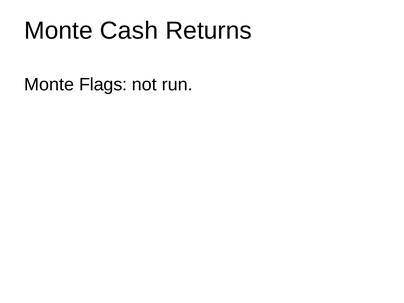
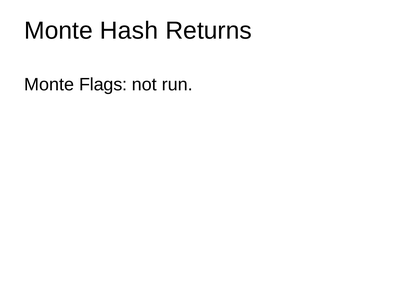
Cash: Cash -> Hash
